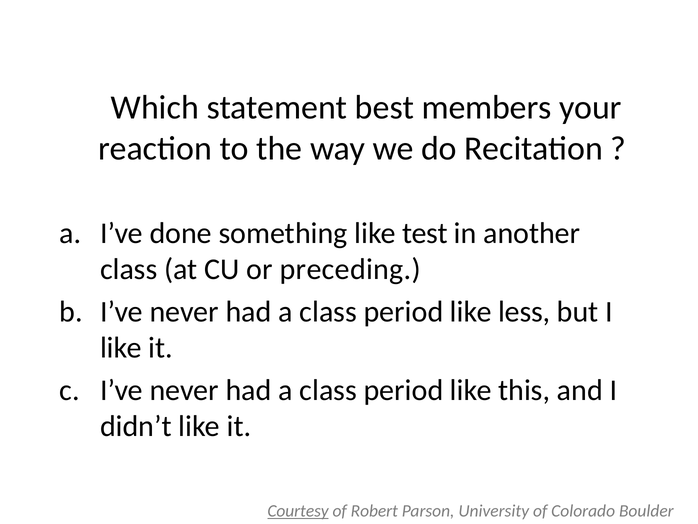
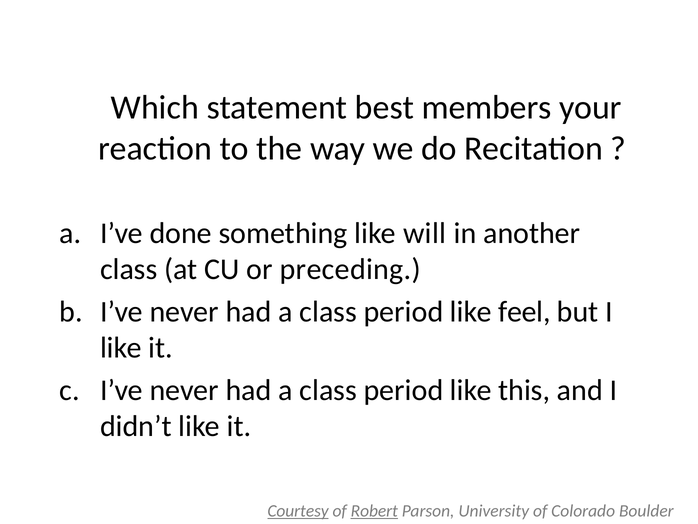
test: test -> will
less: less -> feel
Robert underline: none -> present
